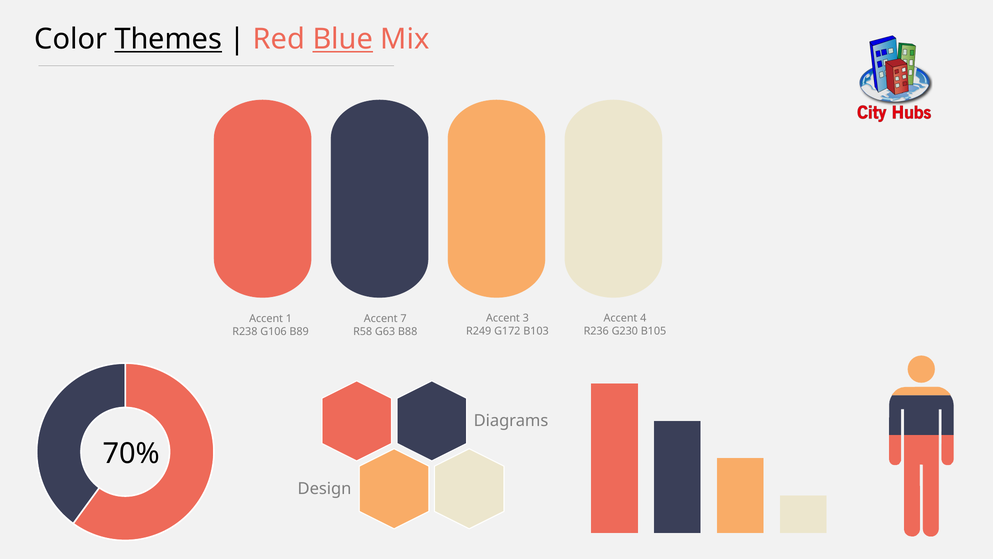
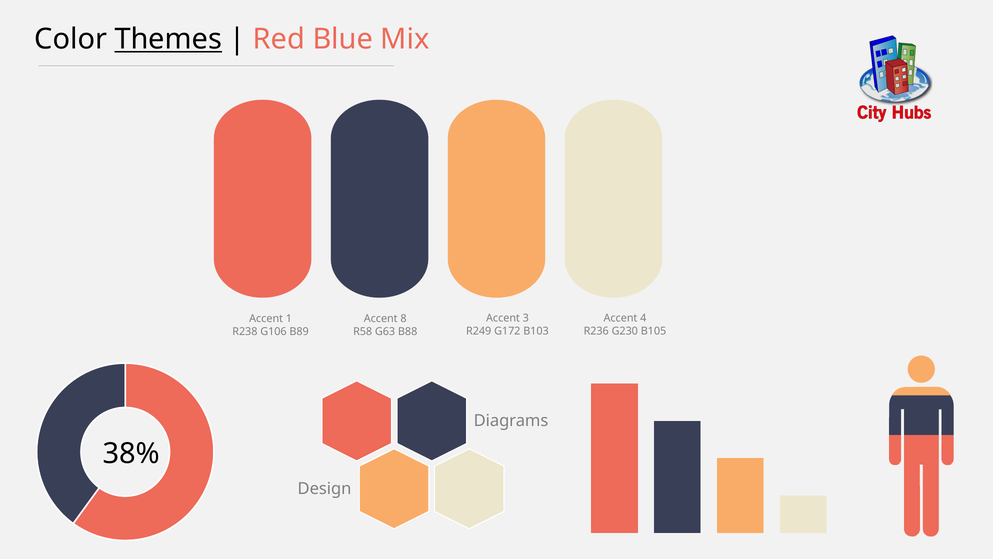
Blue underline: present -> none
7: 7 -> 8
70%: 70% -> 38%
